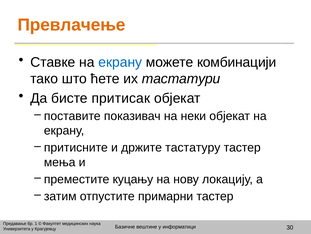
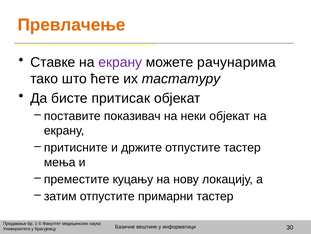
екрану at (120, 62) colour: blue -> purple
комбинацији: комбинацији -> рачунарима
тастатури: тастатури -> тастатуру
држите тастатуру: тастатуру -> отпустите
